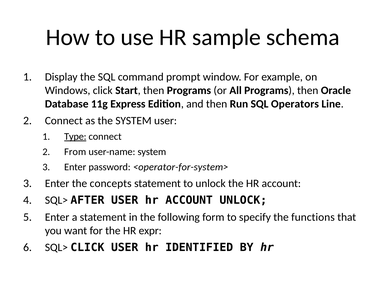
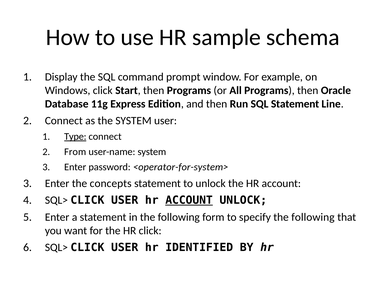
SQL Operators: Operators -> Statement
AFTER at (87, 201): AFTER -> CLICK
ACCOUNT at (189, 201) underline: none -> present
specify the functions: functions -> following
HR expr: expr -> click
